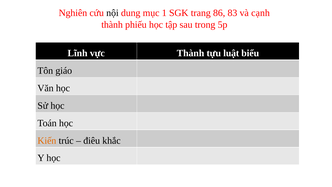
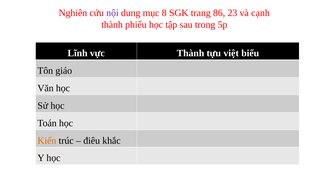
nội colour: black -> purple
1: 1 -> 8
83: 83 -> 23
luật: luật -> việt
